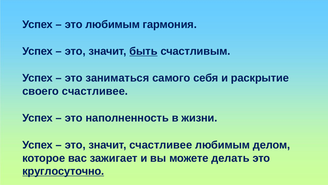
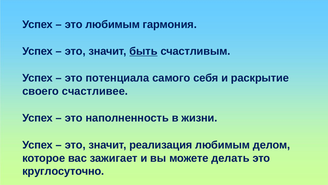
заниматься: заниматься -> потенциала
значит счастливее: счастливее -> реализация
круглосуточно underline: present -> none
